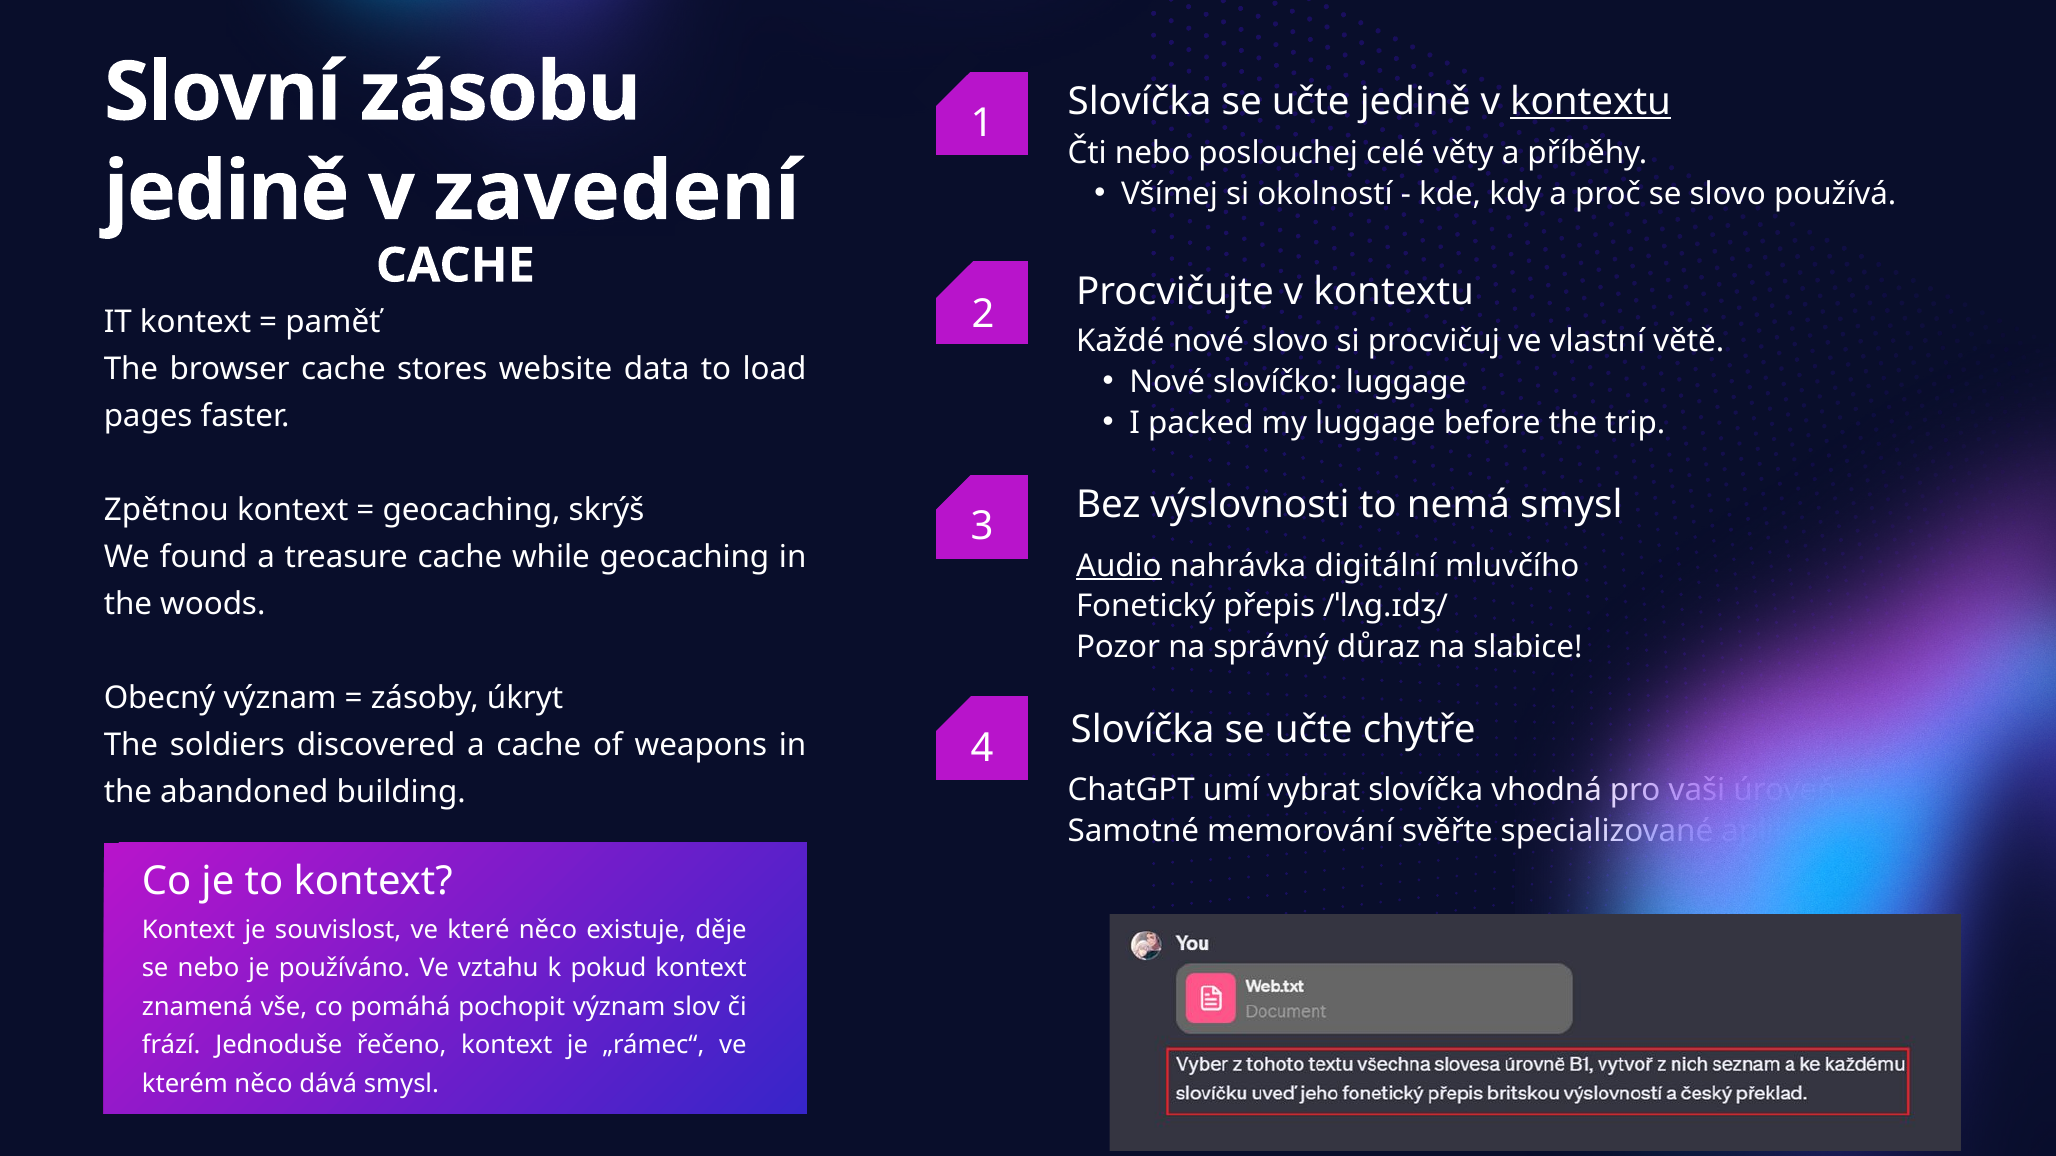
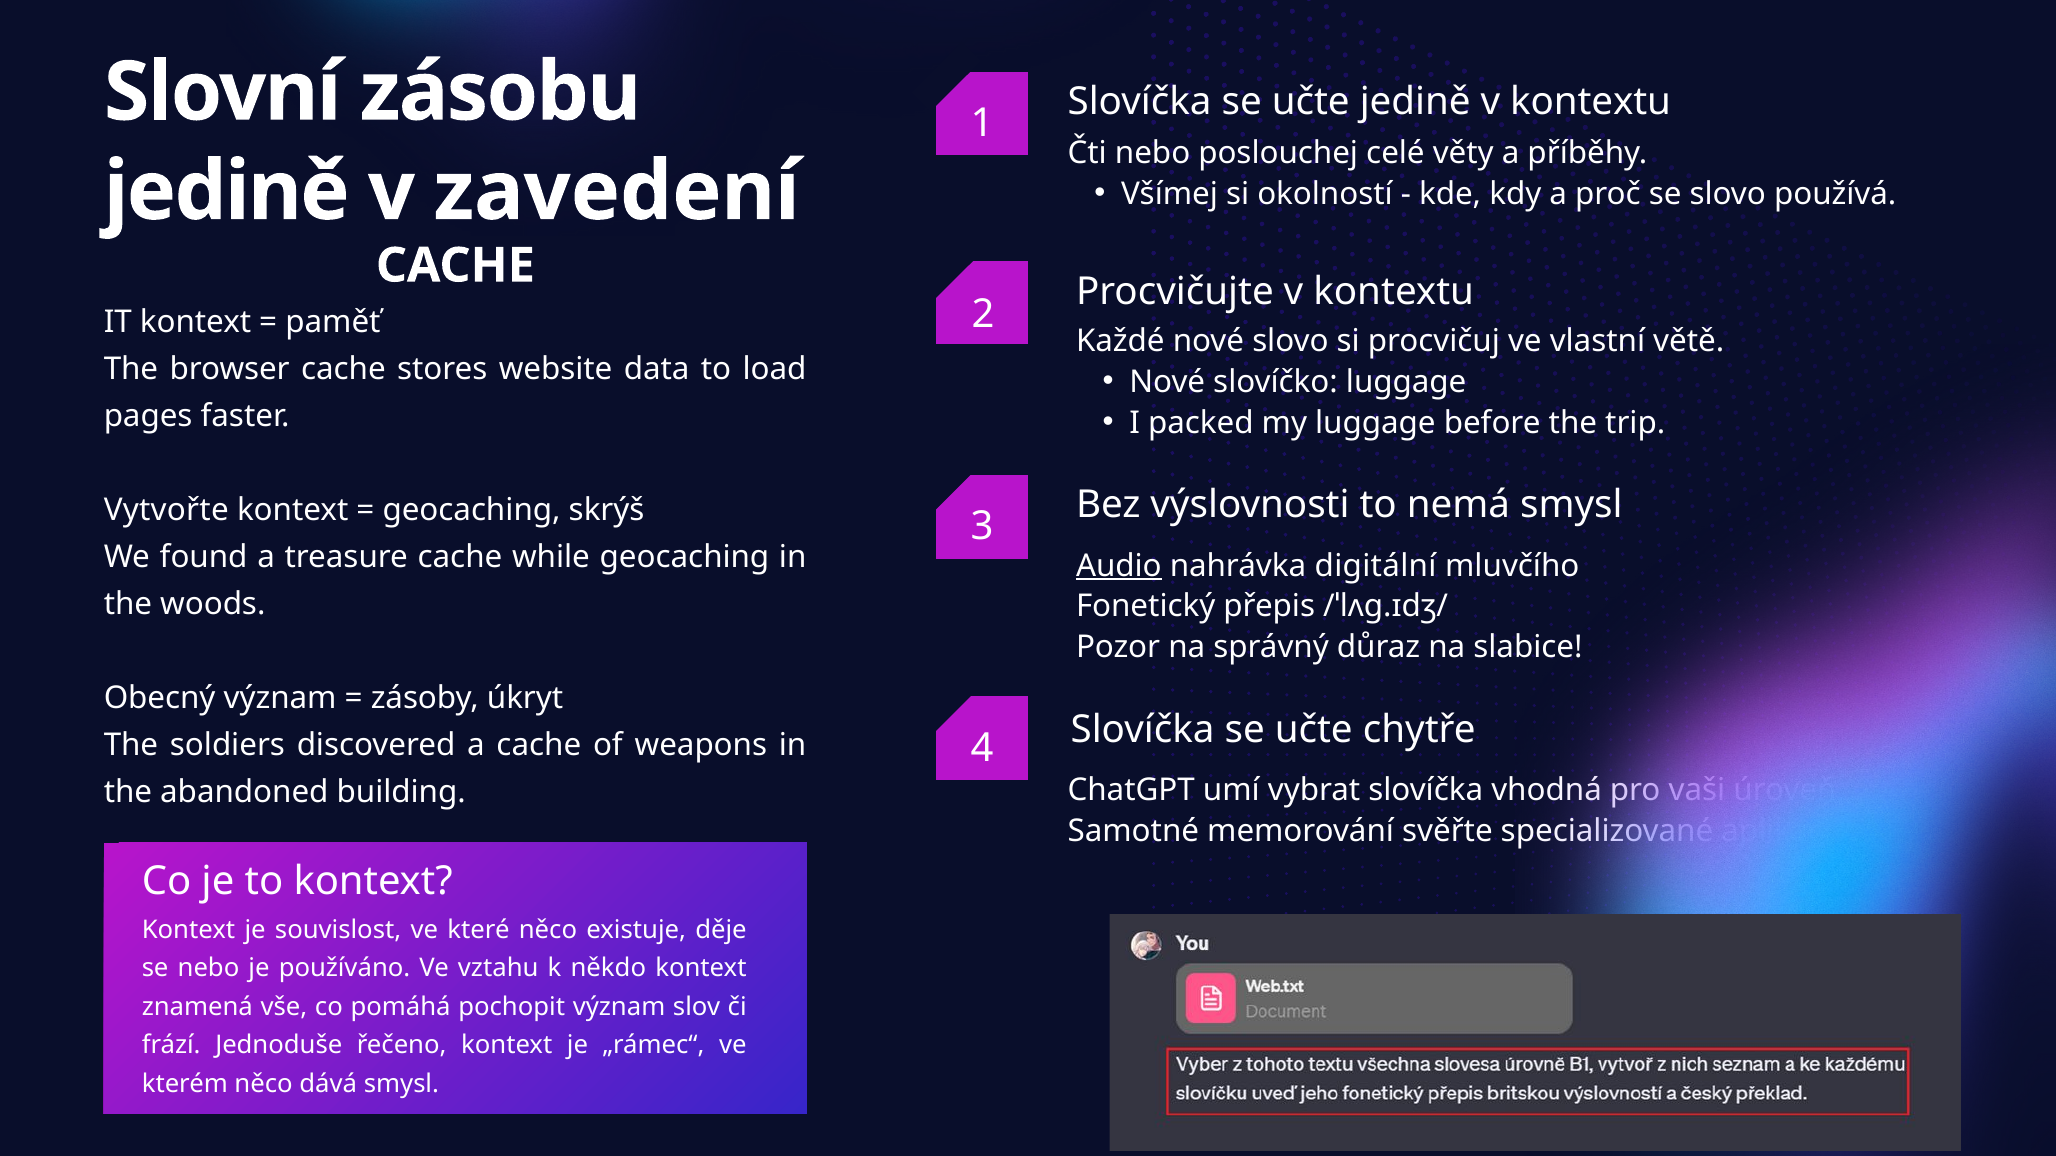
kontextu at (1591, 101) underline: present -> none
Zpětnou: Zpětnou -> Vytvořte
pokud: pokud -> někdo
